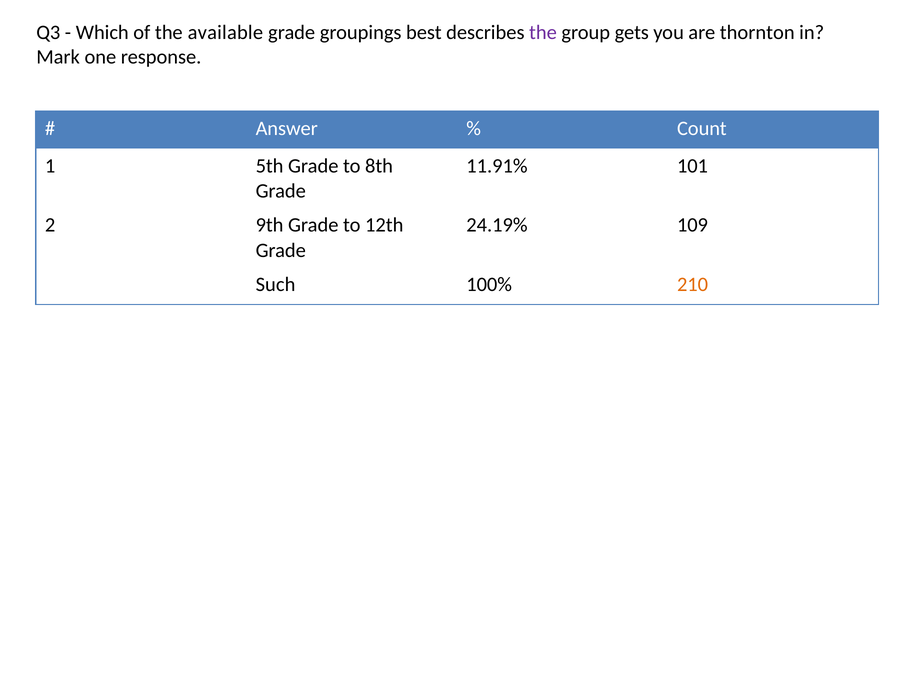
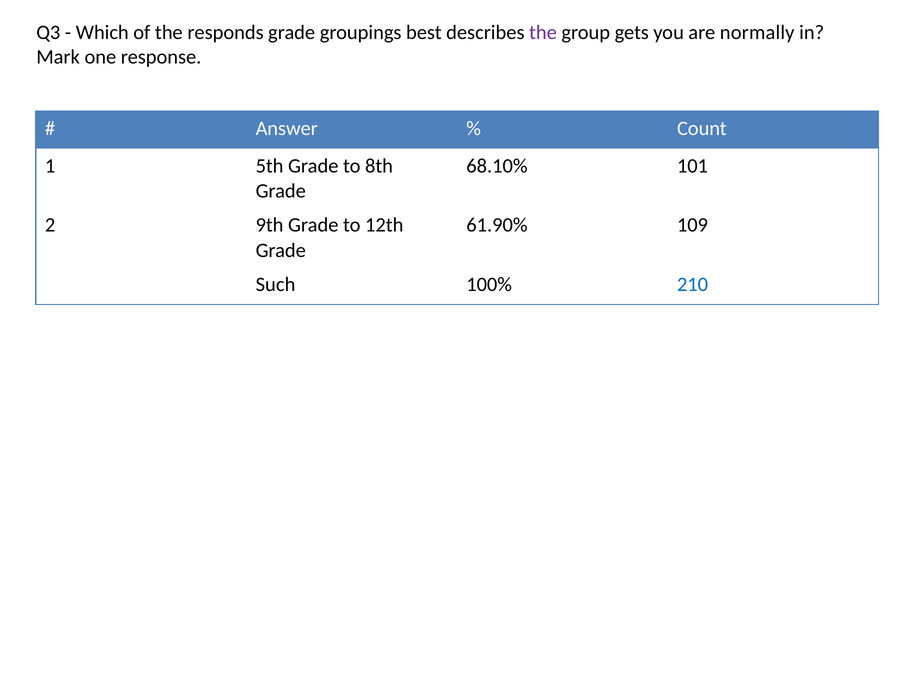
available: available -> responds
thornton: thornton -> normally
11.91%: 11.91% -> 68.10%
24.19%: 24.19% -> 61.90%
210 colour: orange -> blue
